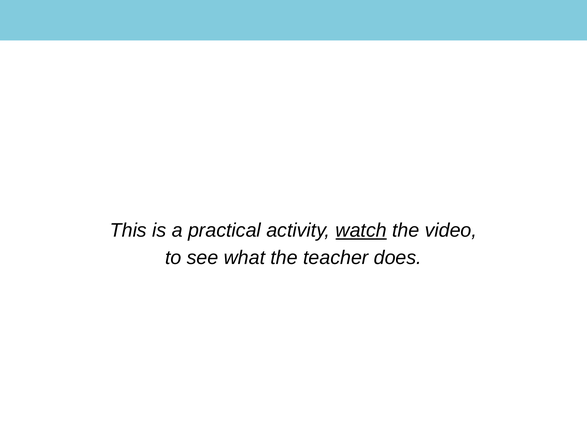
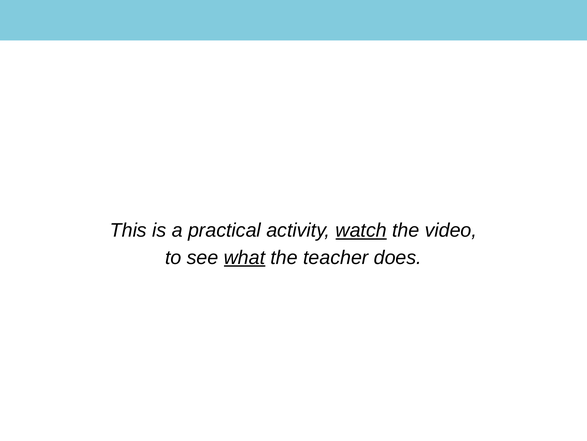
what underline: none -> present
